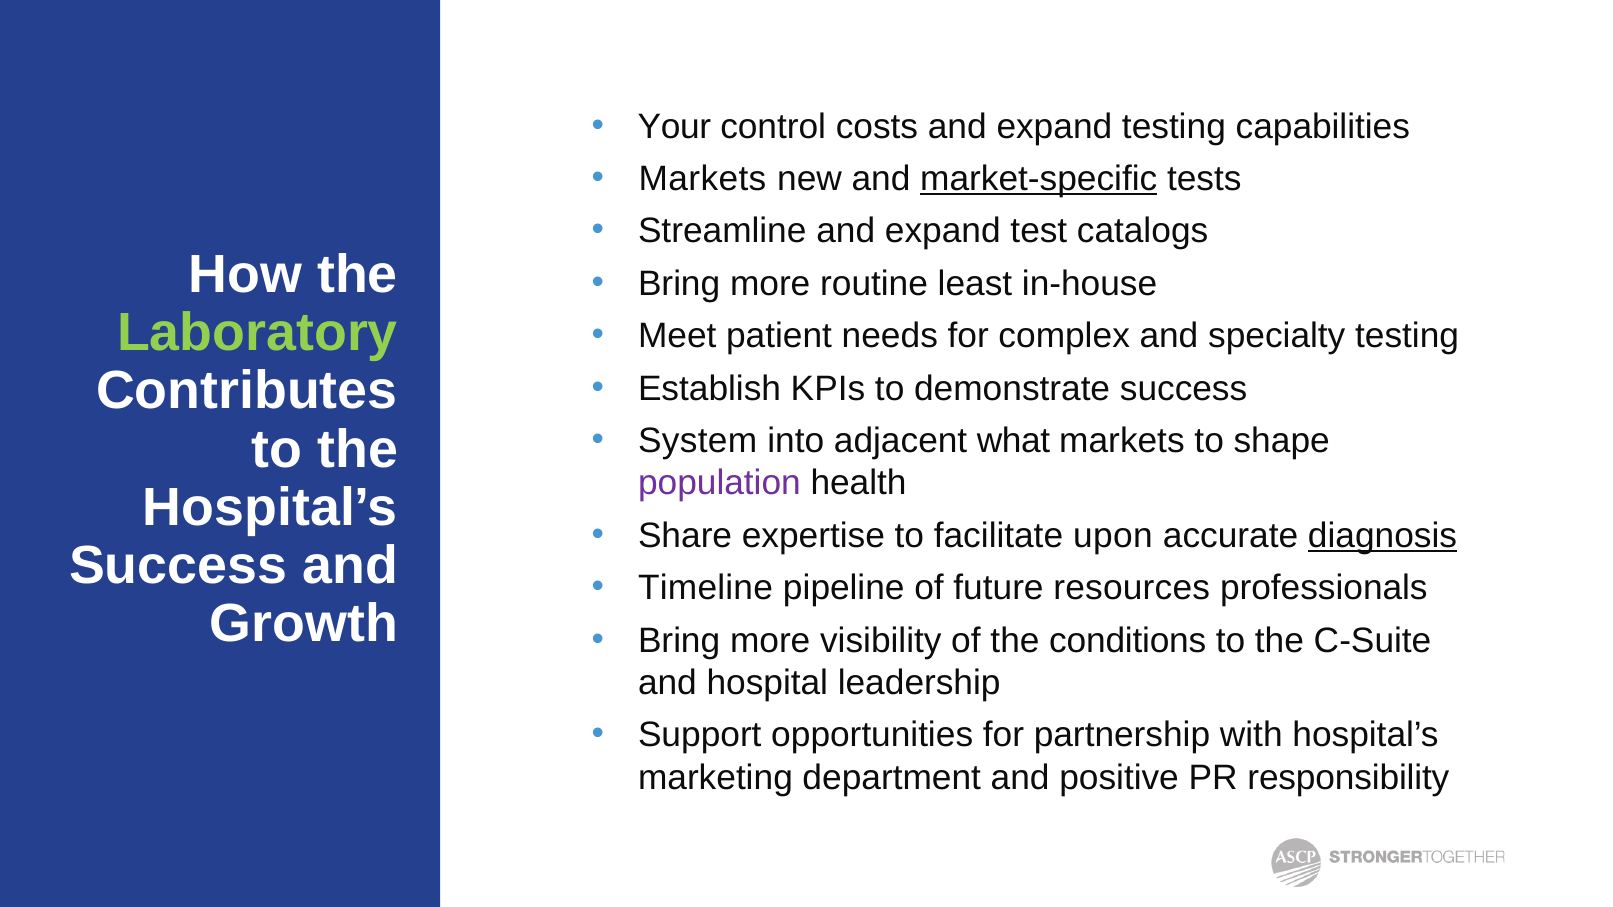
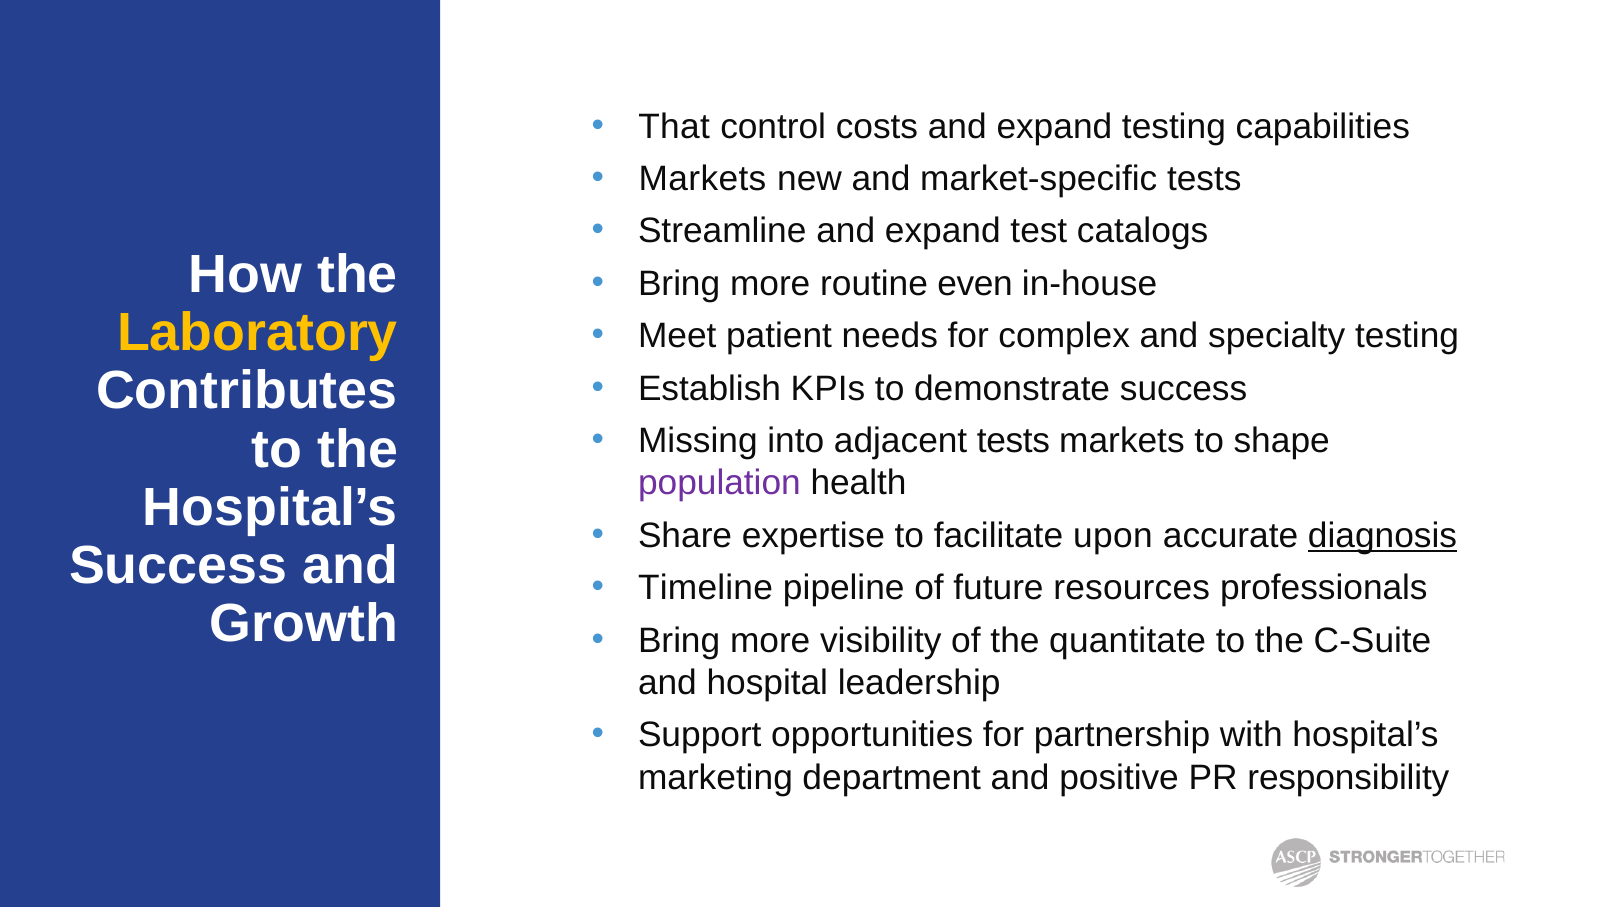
Your: Your -> That
market-specific underline: present -> none
least: least -> even
Laboratory colour: light green -> yellow
System: System -> Missing
adjacent what: what -> tests
conditions: conditions -> quantitate
